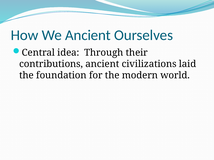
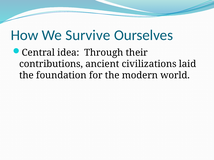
We Ancient: Ancient -> Survive
